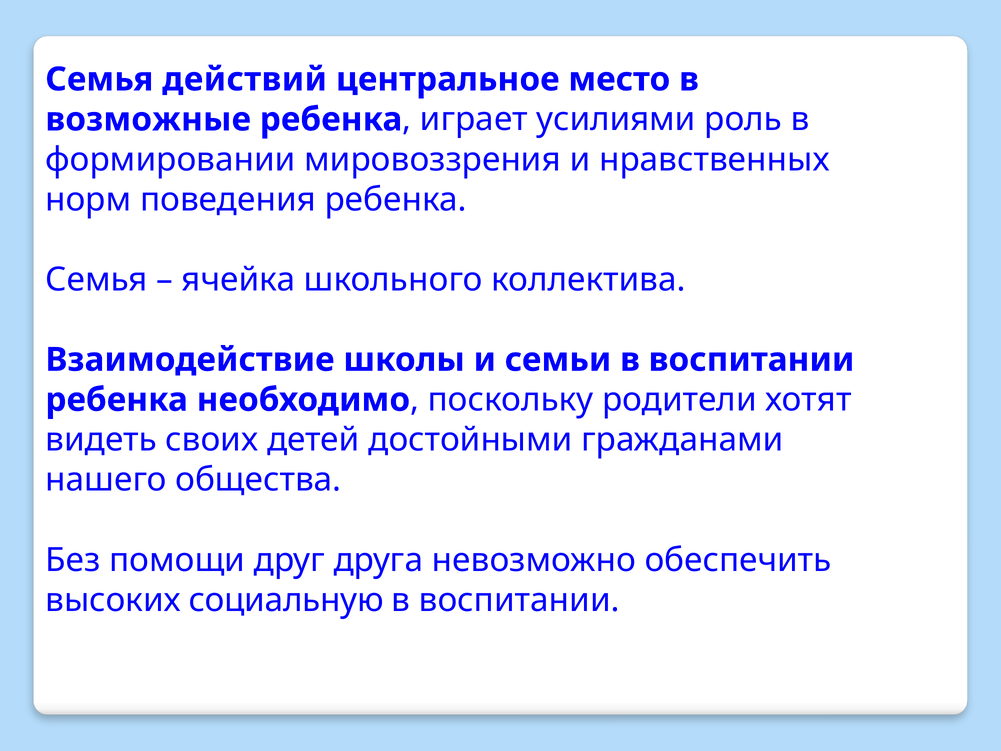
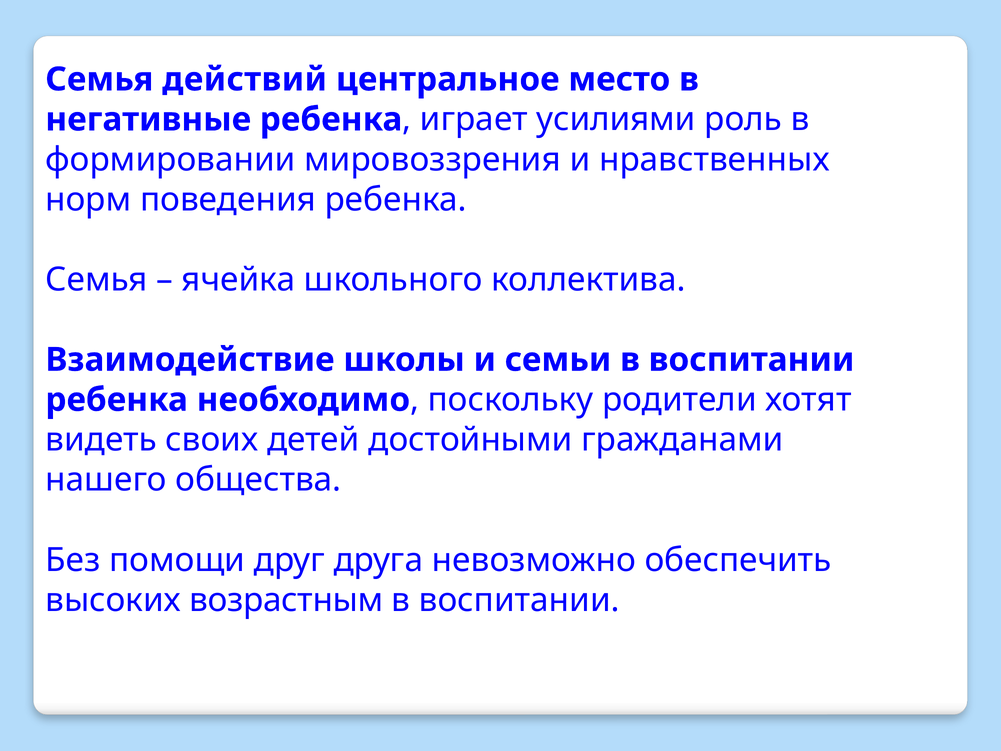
возможные: возможные -> негативные
социальную: социальную -> возрастным
